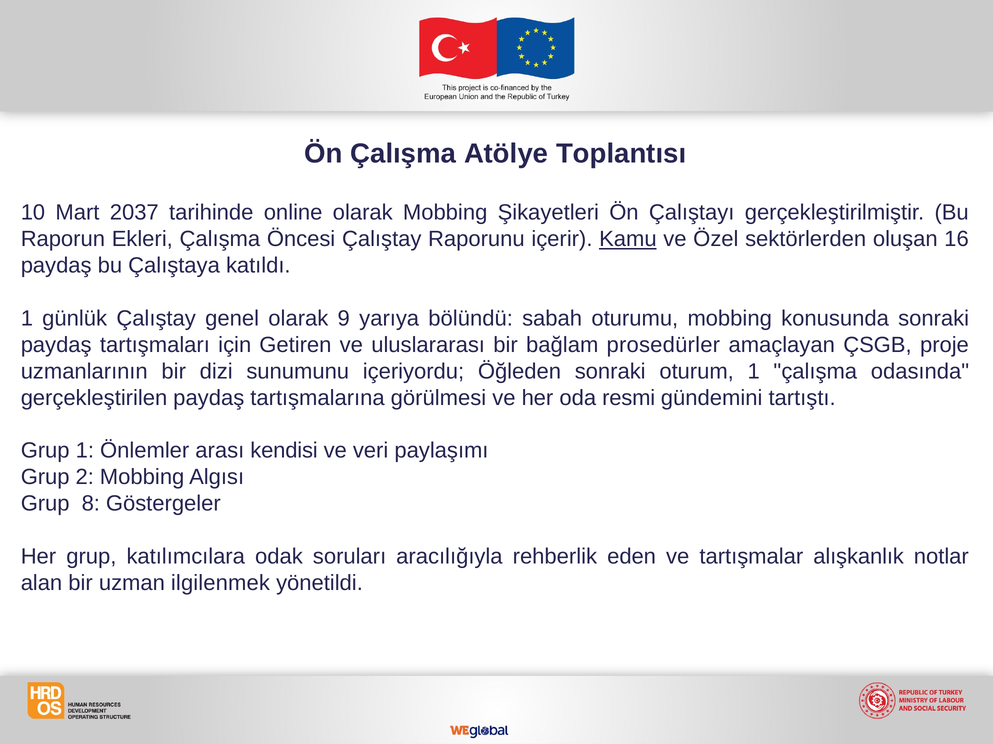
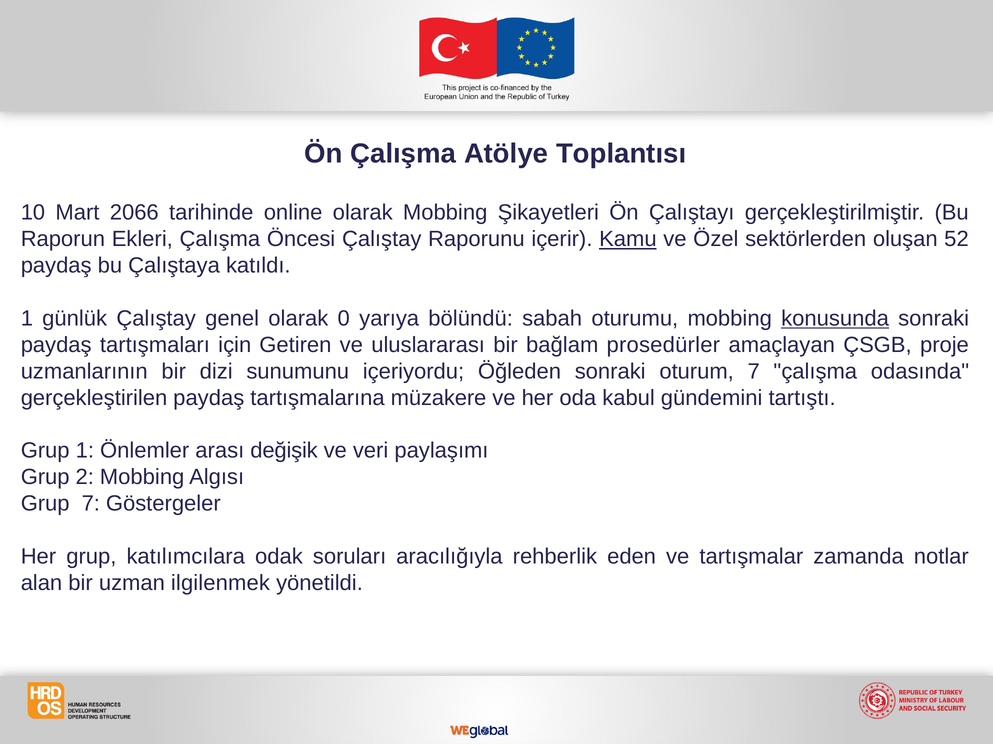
2037: 2037 -> 2066
16: 16 -> 52
9: 9 -> 0
konusunda underline: none -> present
oturum 1: 1 -> 7
görülmesi: görülmesi -> müzakere
resmi: resmi -> kabul
kendisi: kendisi -> değişik
Grup 8: 8 -> 7
alışkanlık: alışkanlık -> zamanda
